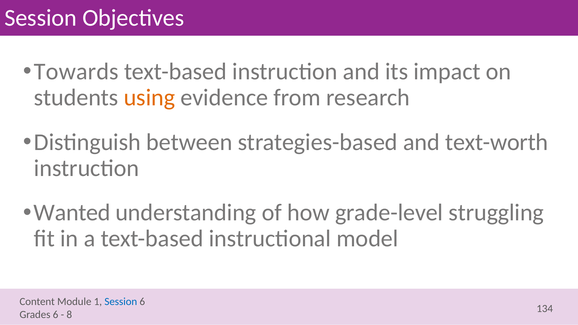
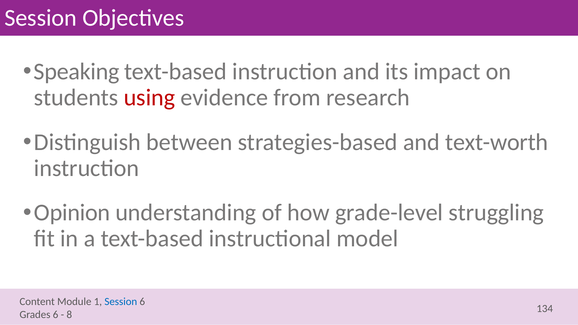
Towards: Towards -> Speaking
using colour: orange -> red
Wanted: Wanted -> Opinion
